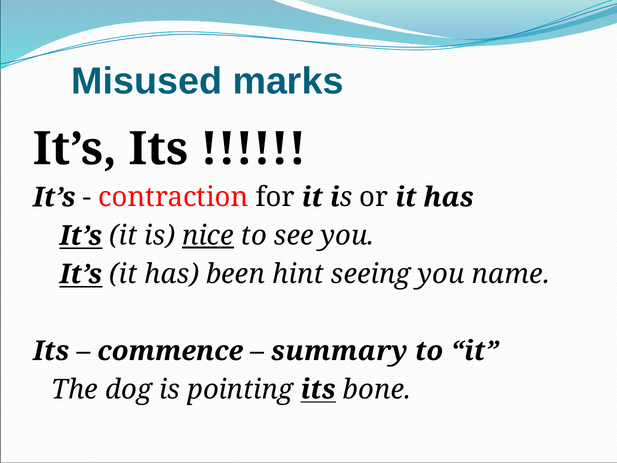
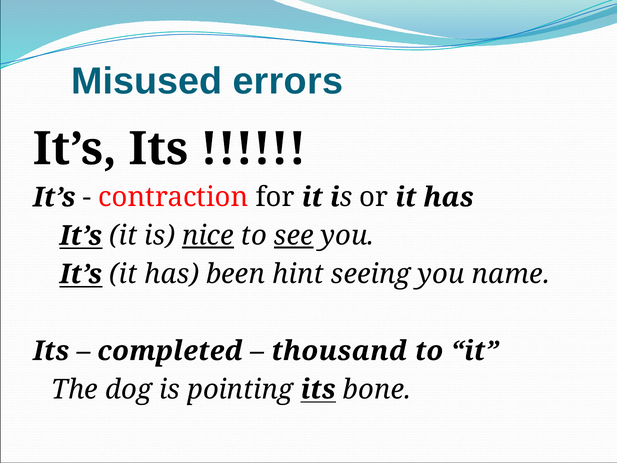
marks: marks -> errors
see underline: none -> present
commence: commence -> completed
summary: summary -> thousand
